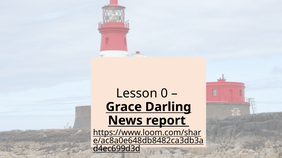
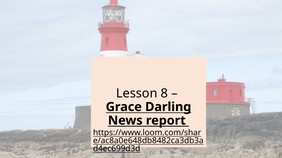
0: 0 -> 8
